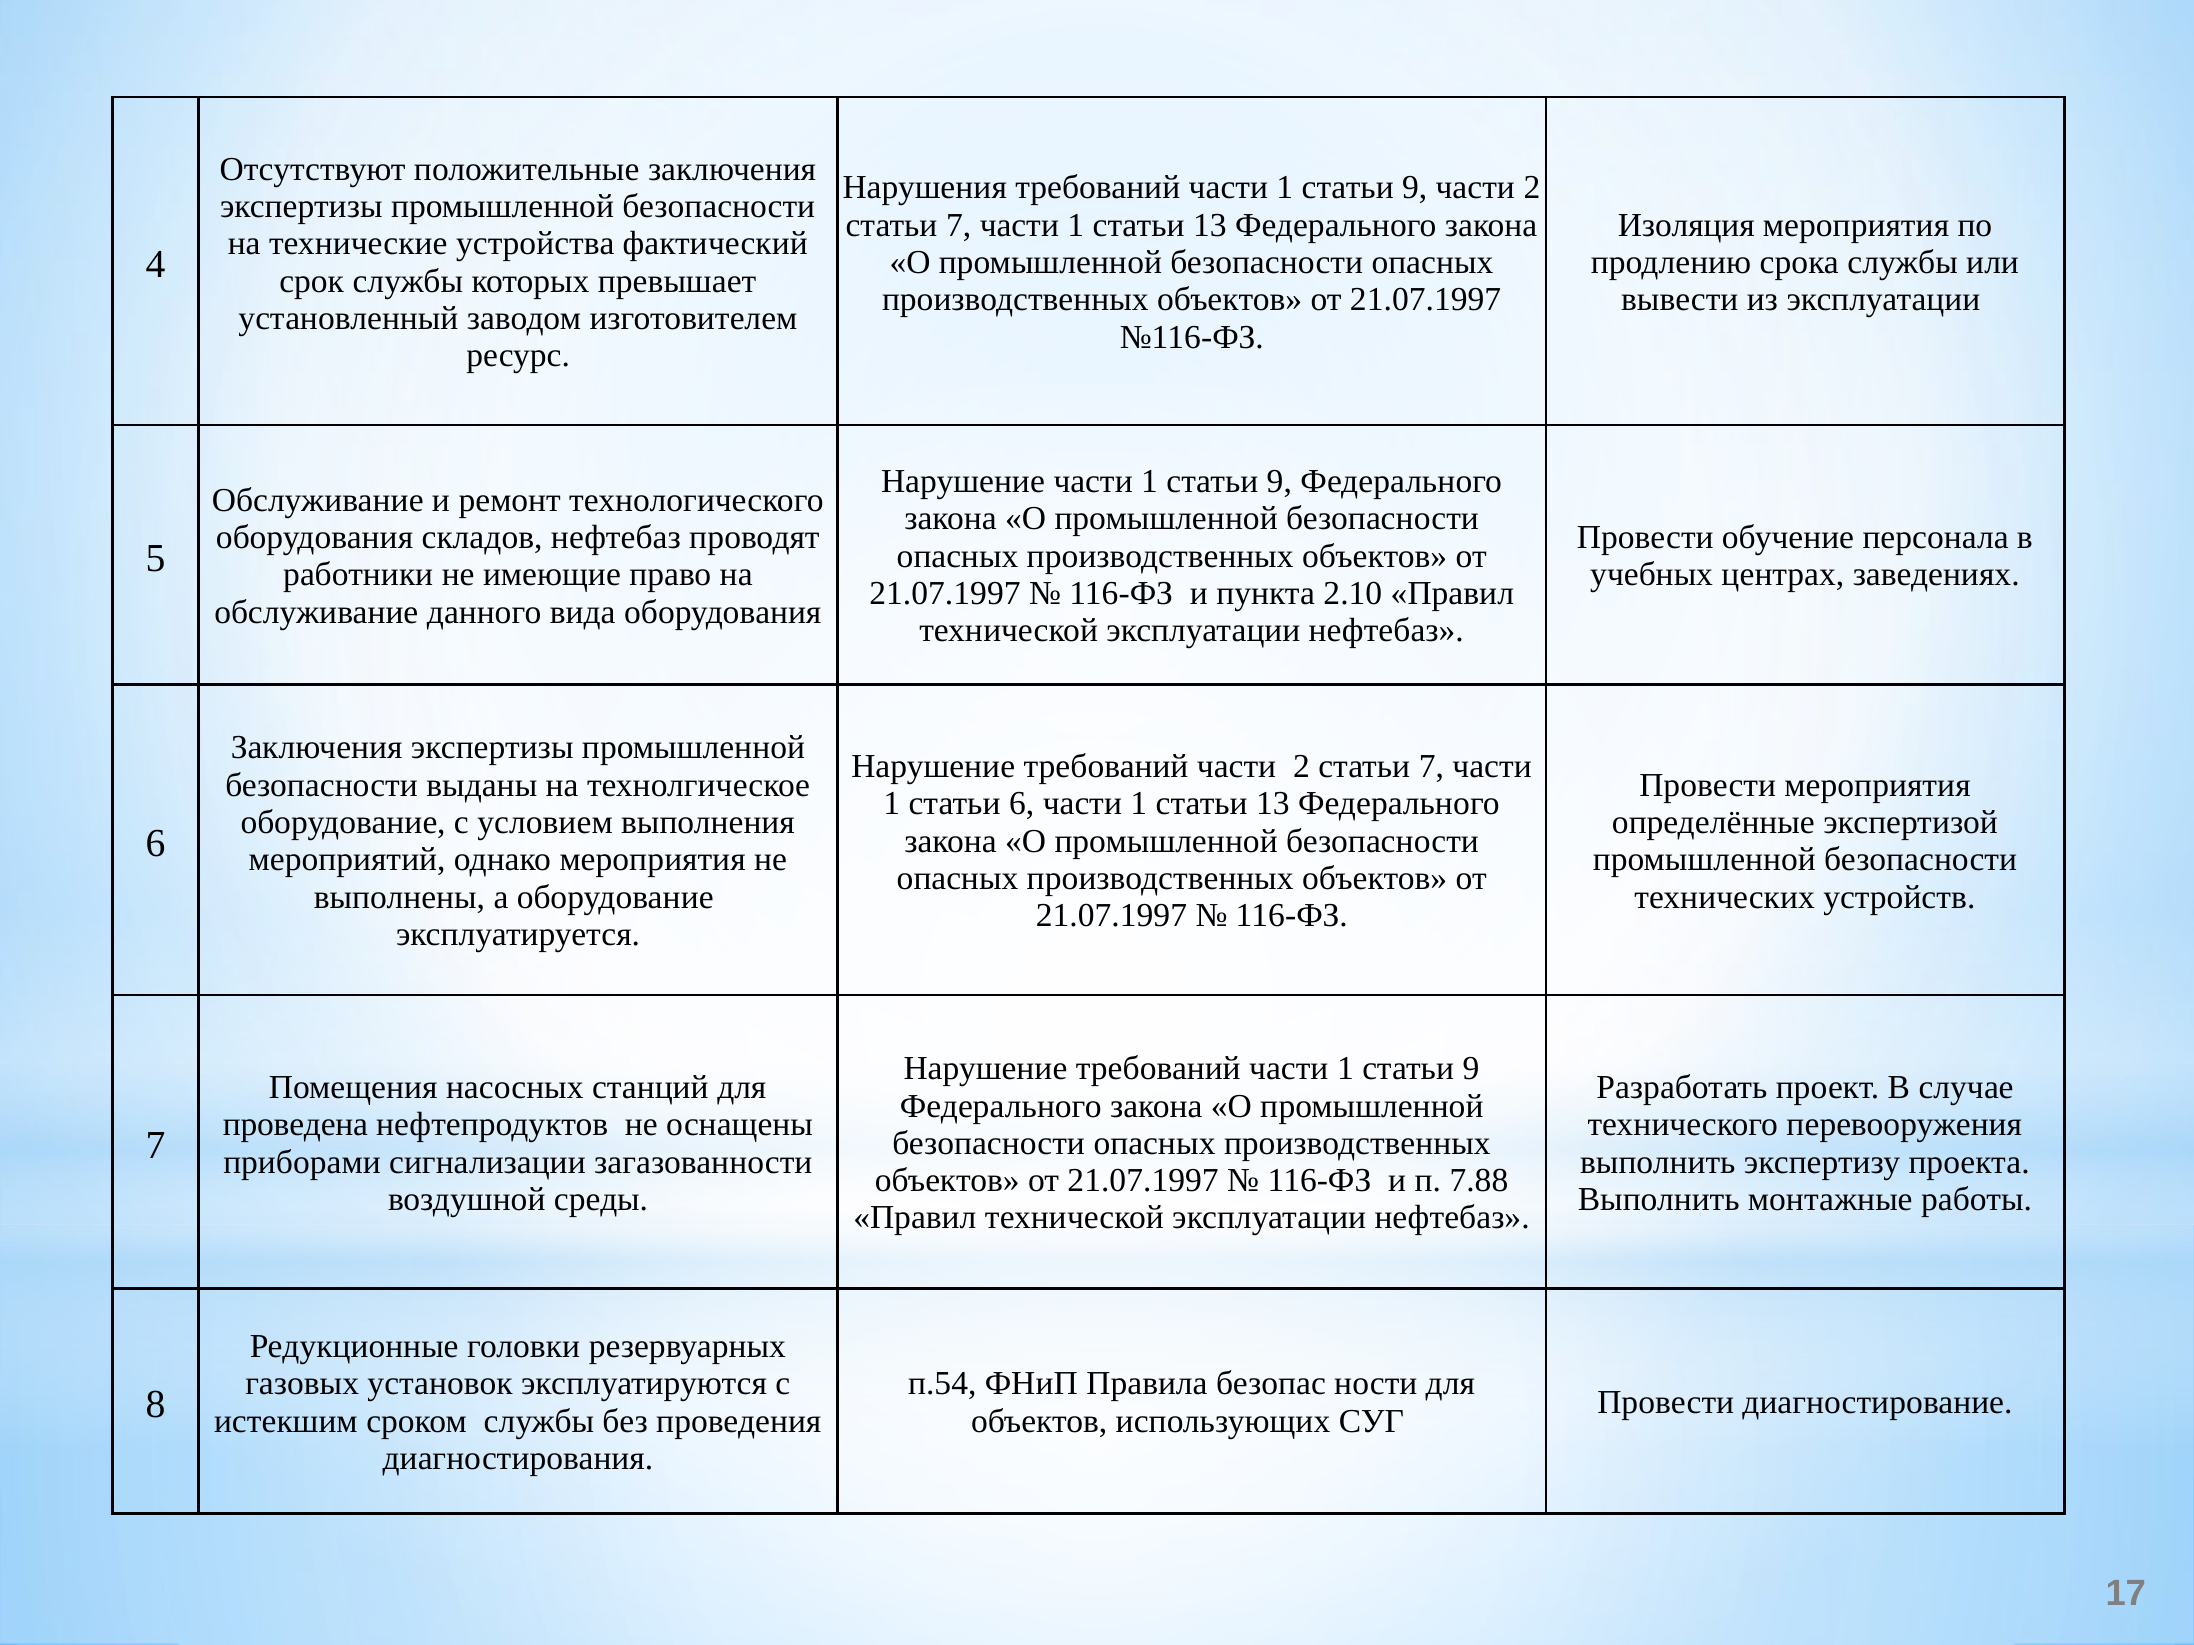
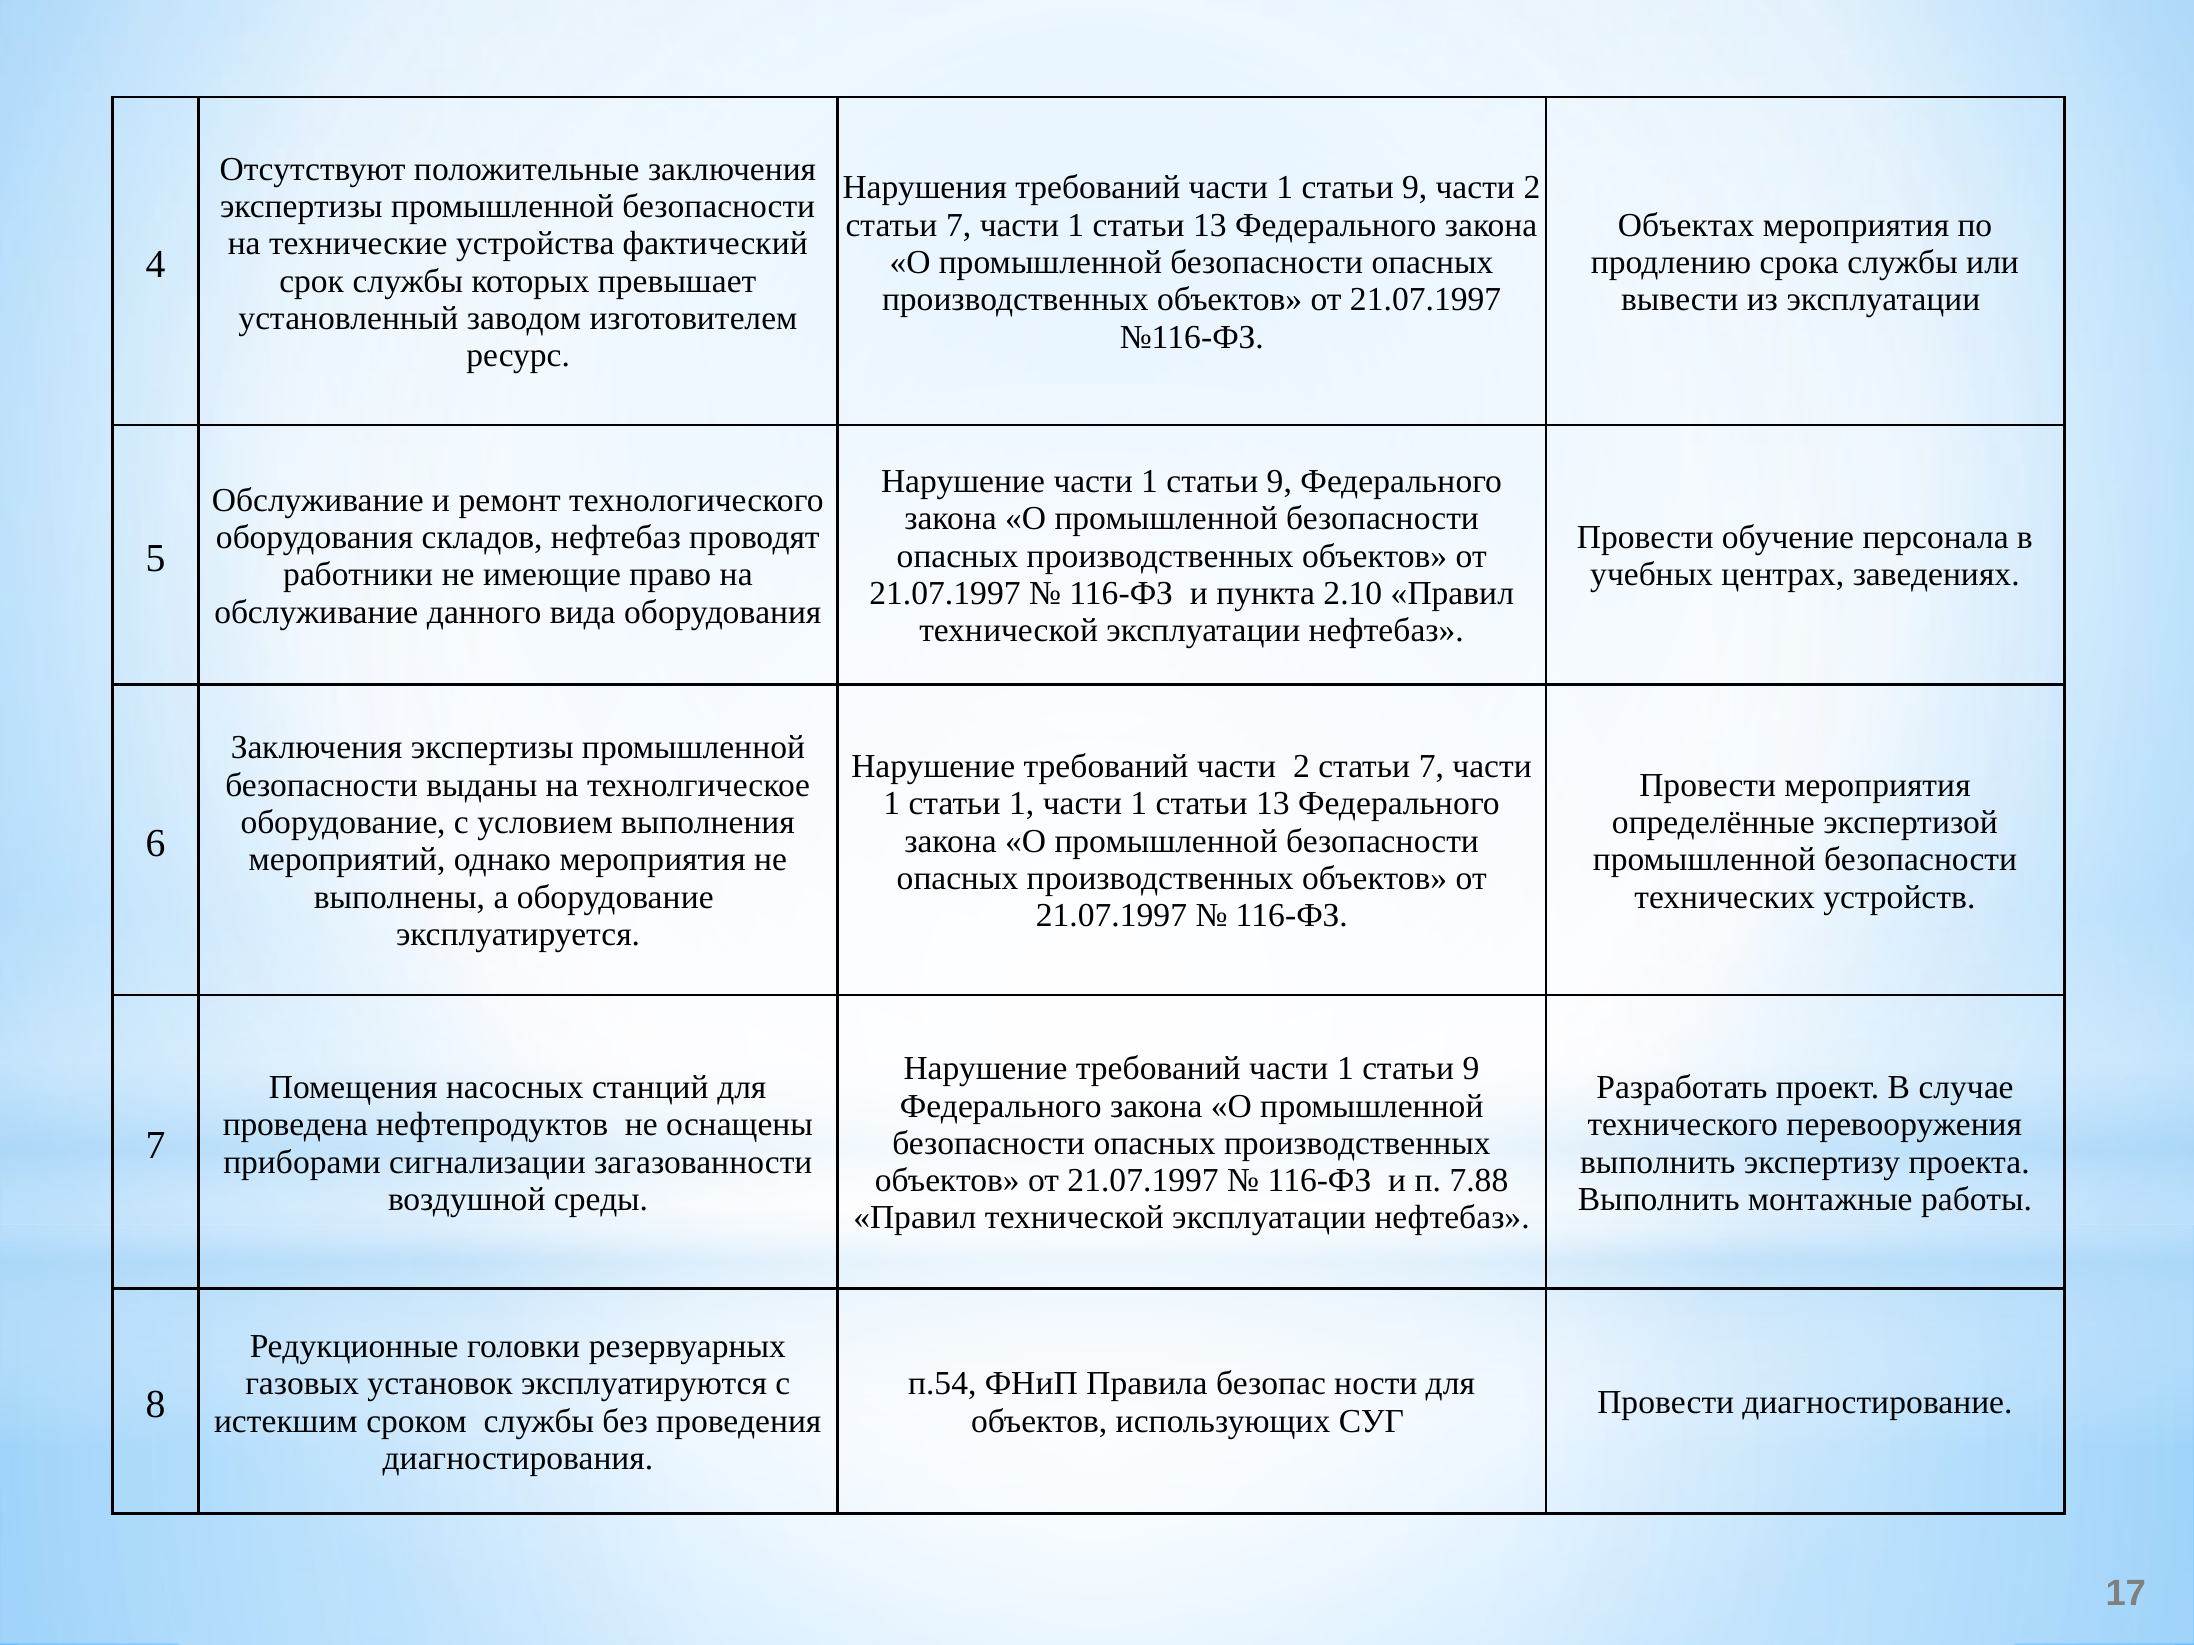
Изоляция: Изоляция -> Объектах
статьи 6: 6 -> 1
